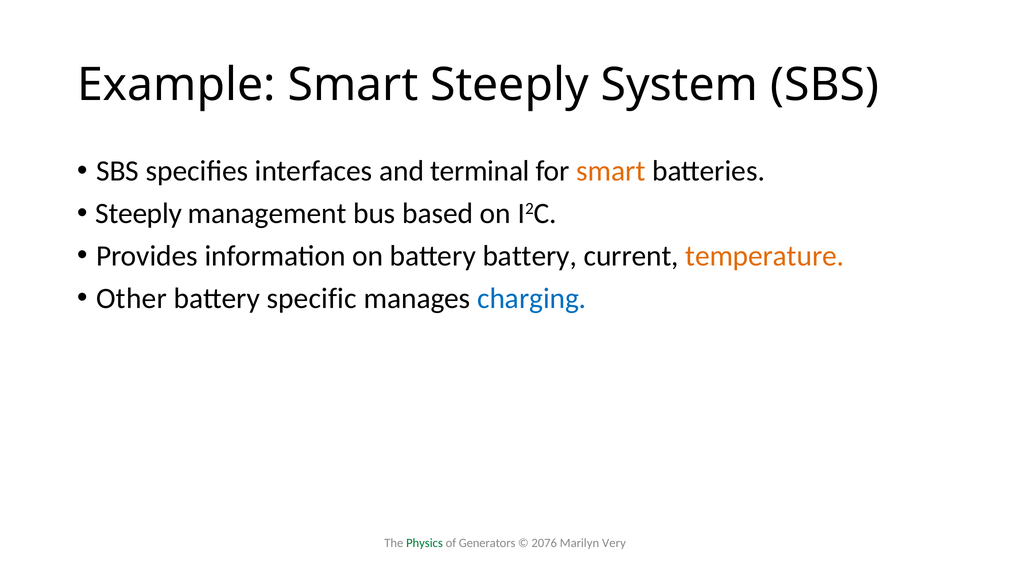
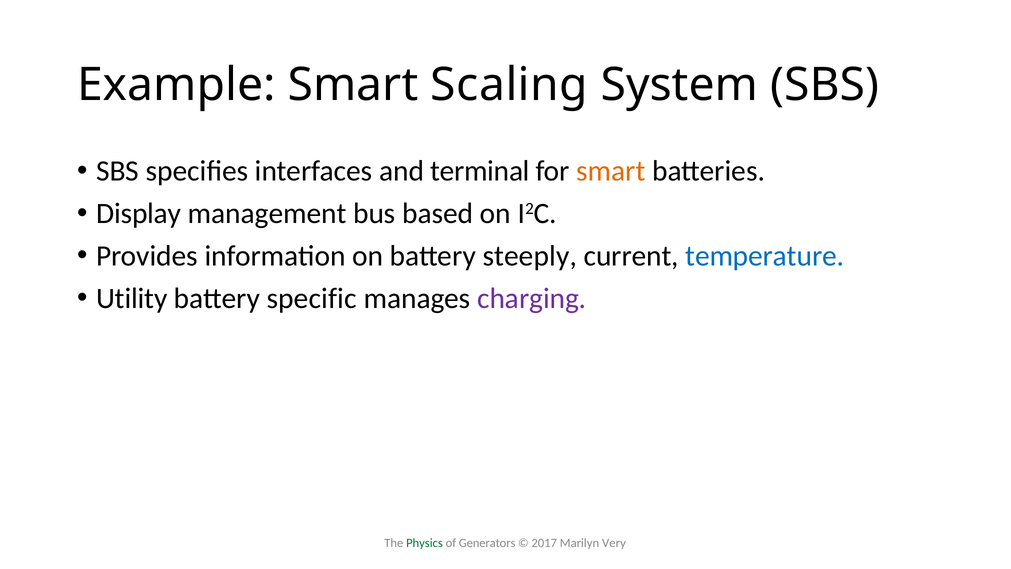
Smart Steeply: Steeply -> Scaling
Steeply at (139, 213): Steeply -> Display
battery battery: battery -> steeply
temperature colour: orange -> blue
Other: Other -> Utility
charging colour: blue -> purple
2076: 2076 -> 2017
